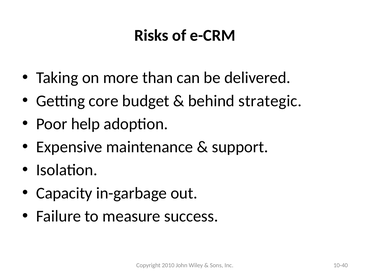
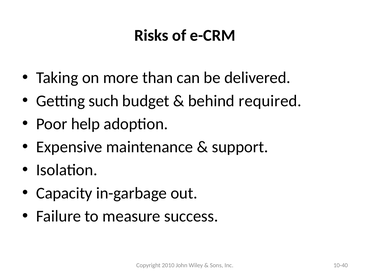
core: core -> such
strategic: strategic -> required
